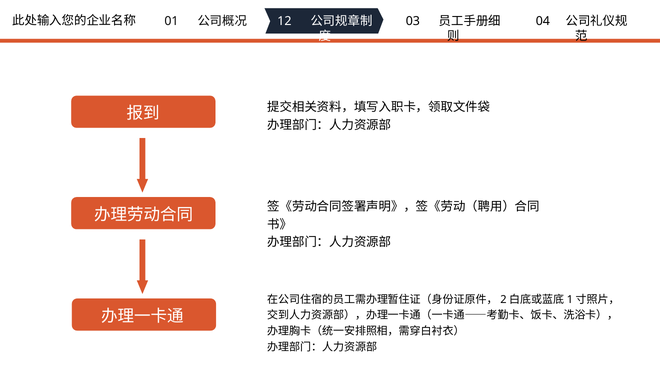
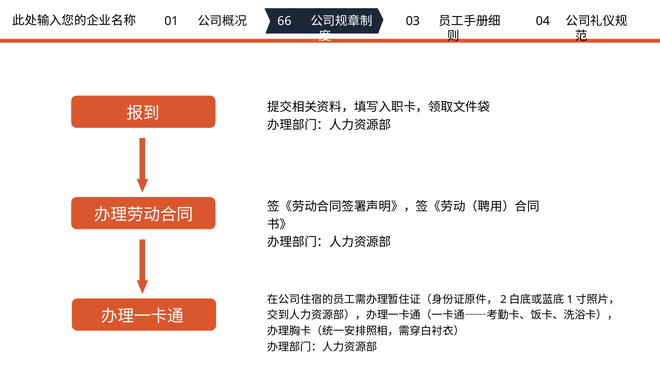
12: 12 -> 66
